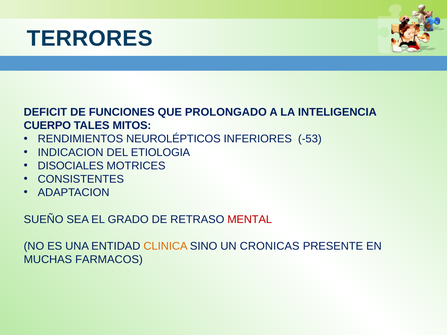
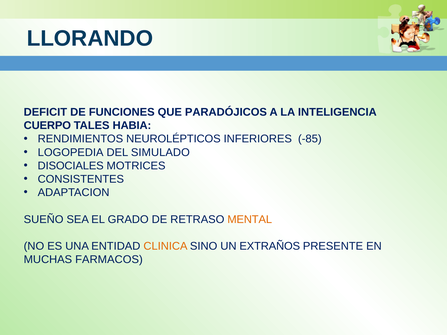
TERRORES: TERRORES -> LLORANDO
PROLONGADO: PROLONGADO -> PARADÓJICOS
MITOS: MITOS -> HABIA
-53: -53 -> -85
INDICACION: INDICACION -> LOGOPEDIA
ETIOLOGIA: ETIOLOGIA -> SIMULADO
MENTAL colour: red -> orange
CRONICAS: CRONICAS -> EXTRAÑOS
